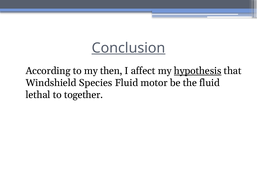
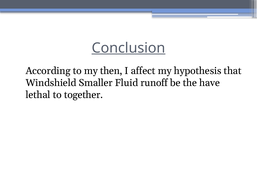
hypothesis underline: present -> none
Species: Species -> Smaller
motor: motor -> runoff
the fluid: fluid -> have
